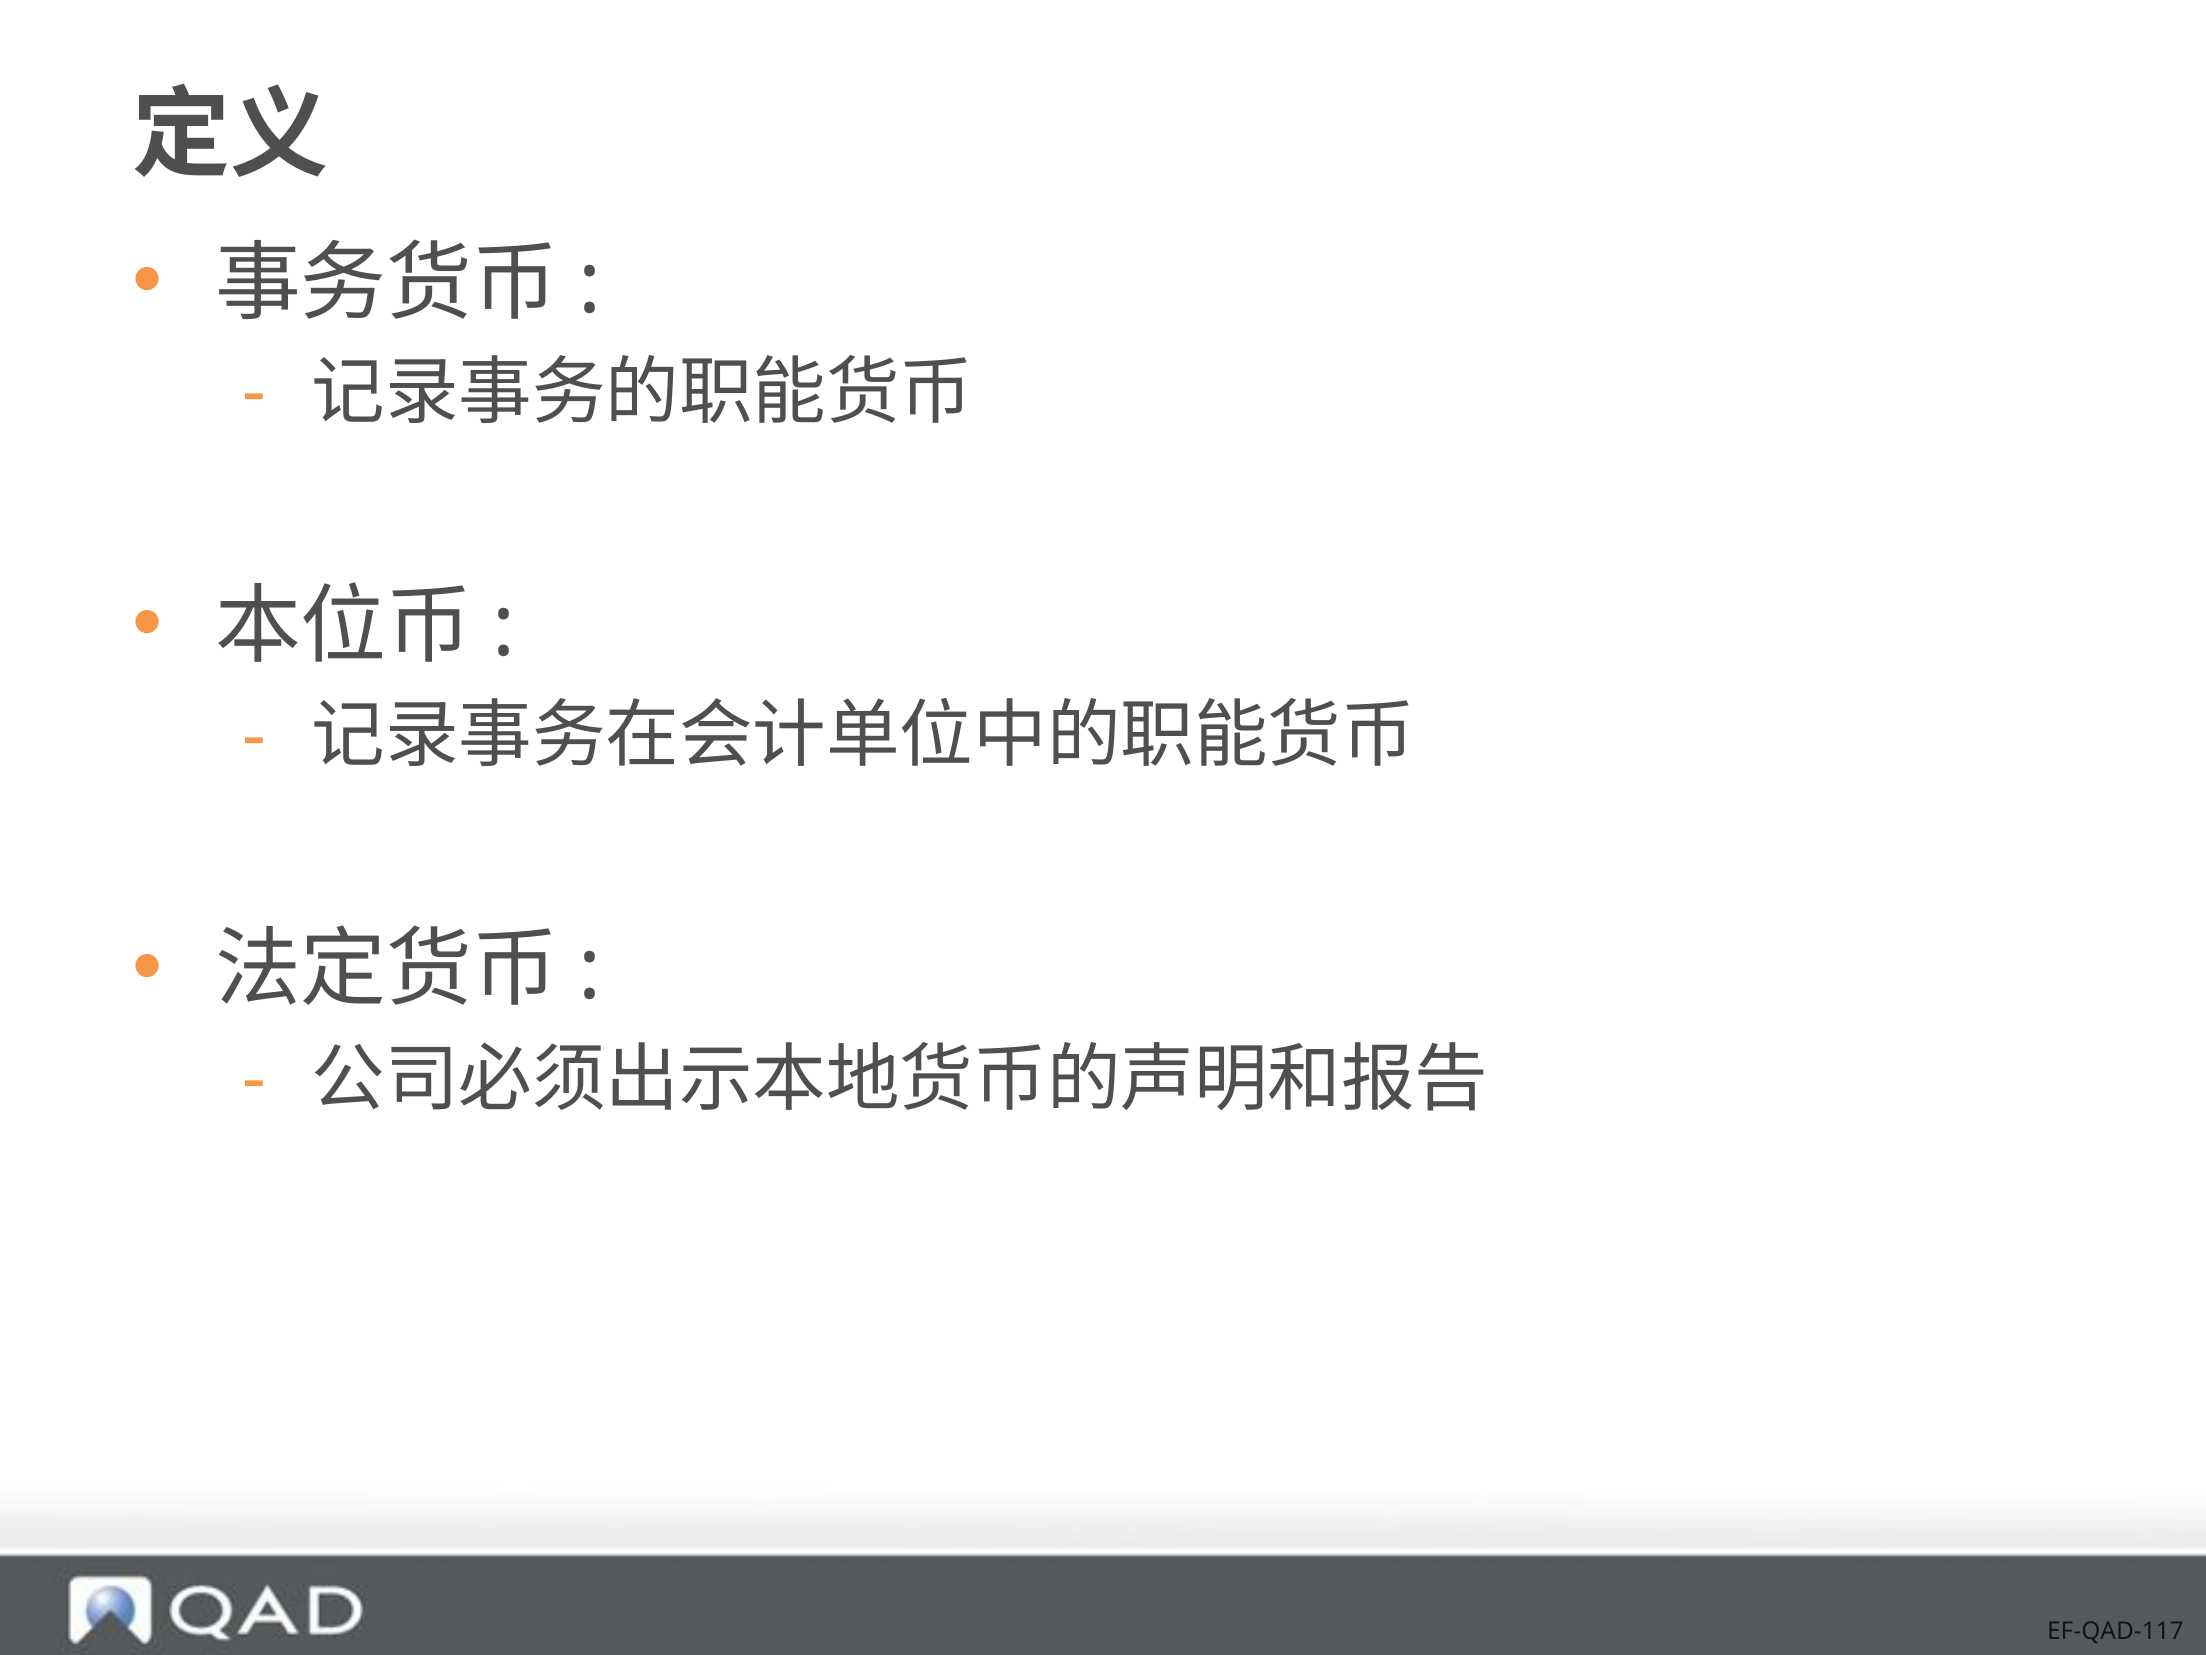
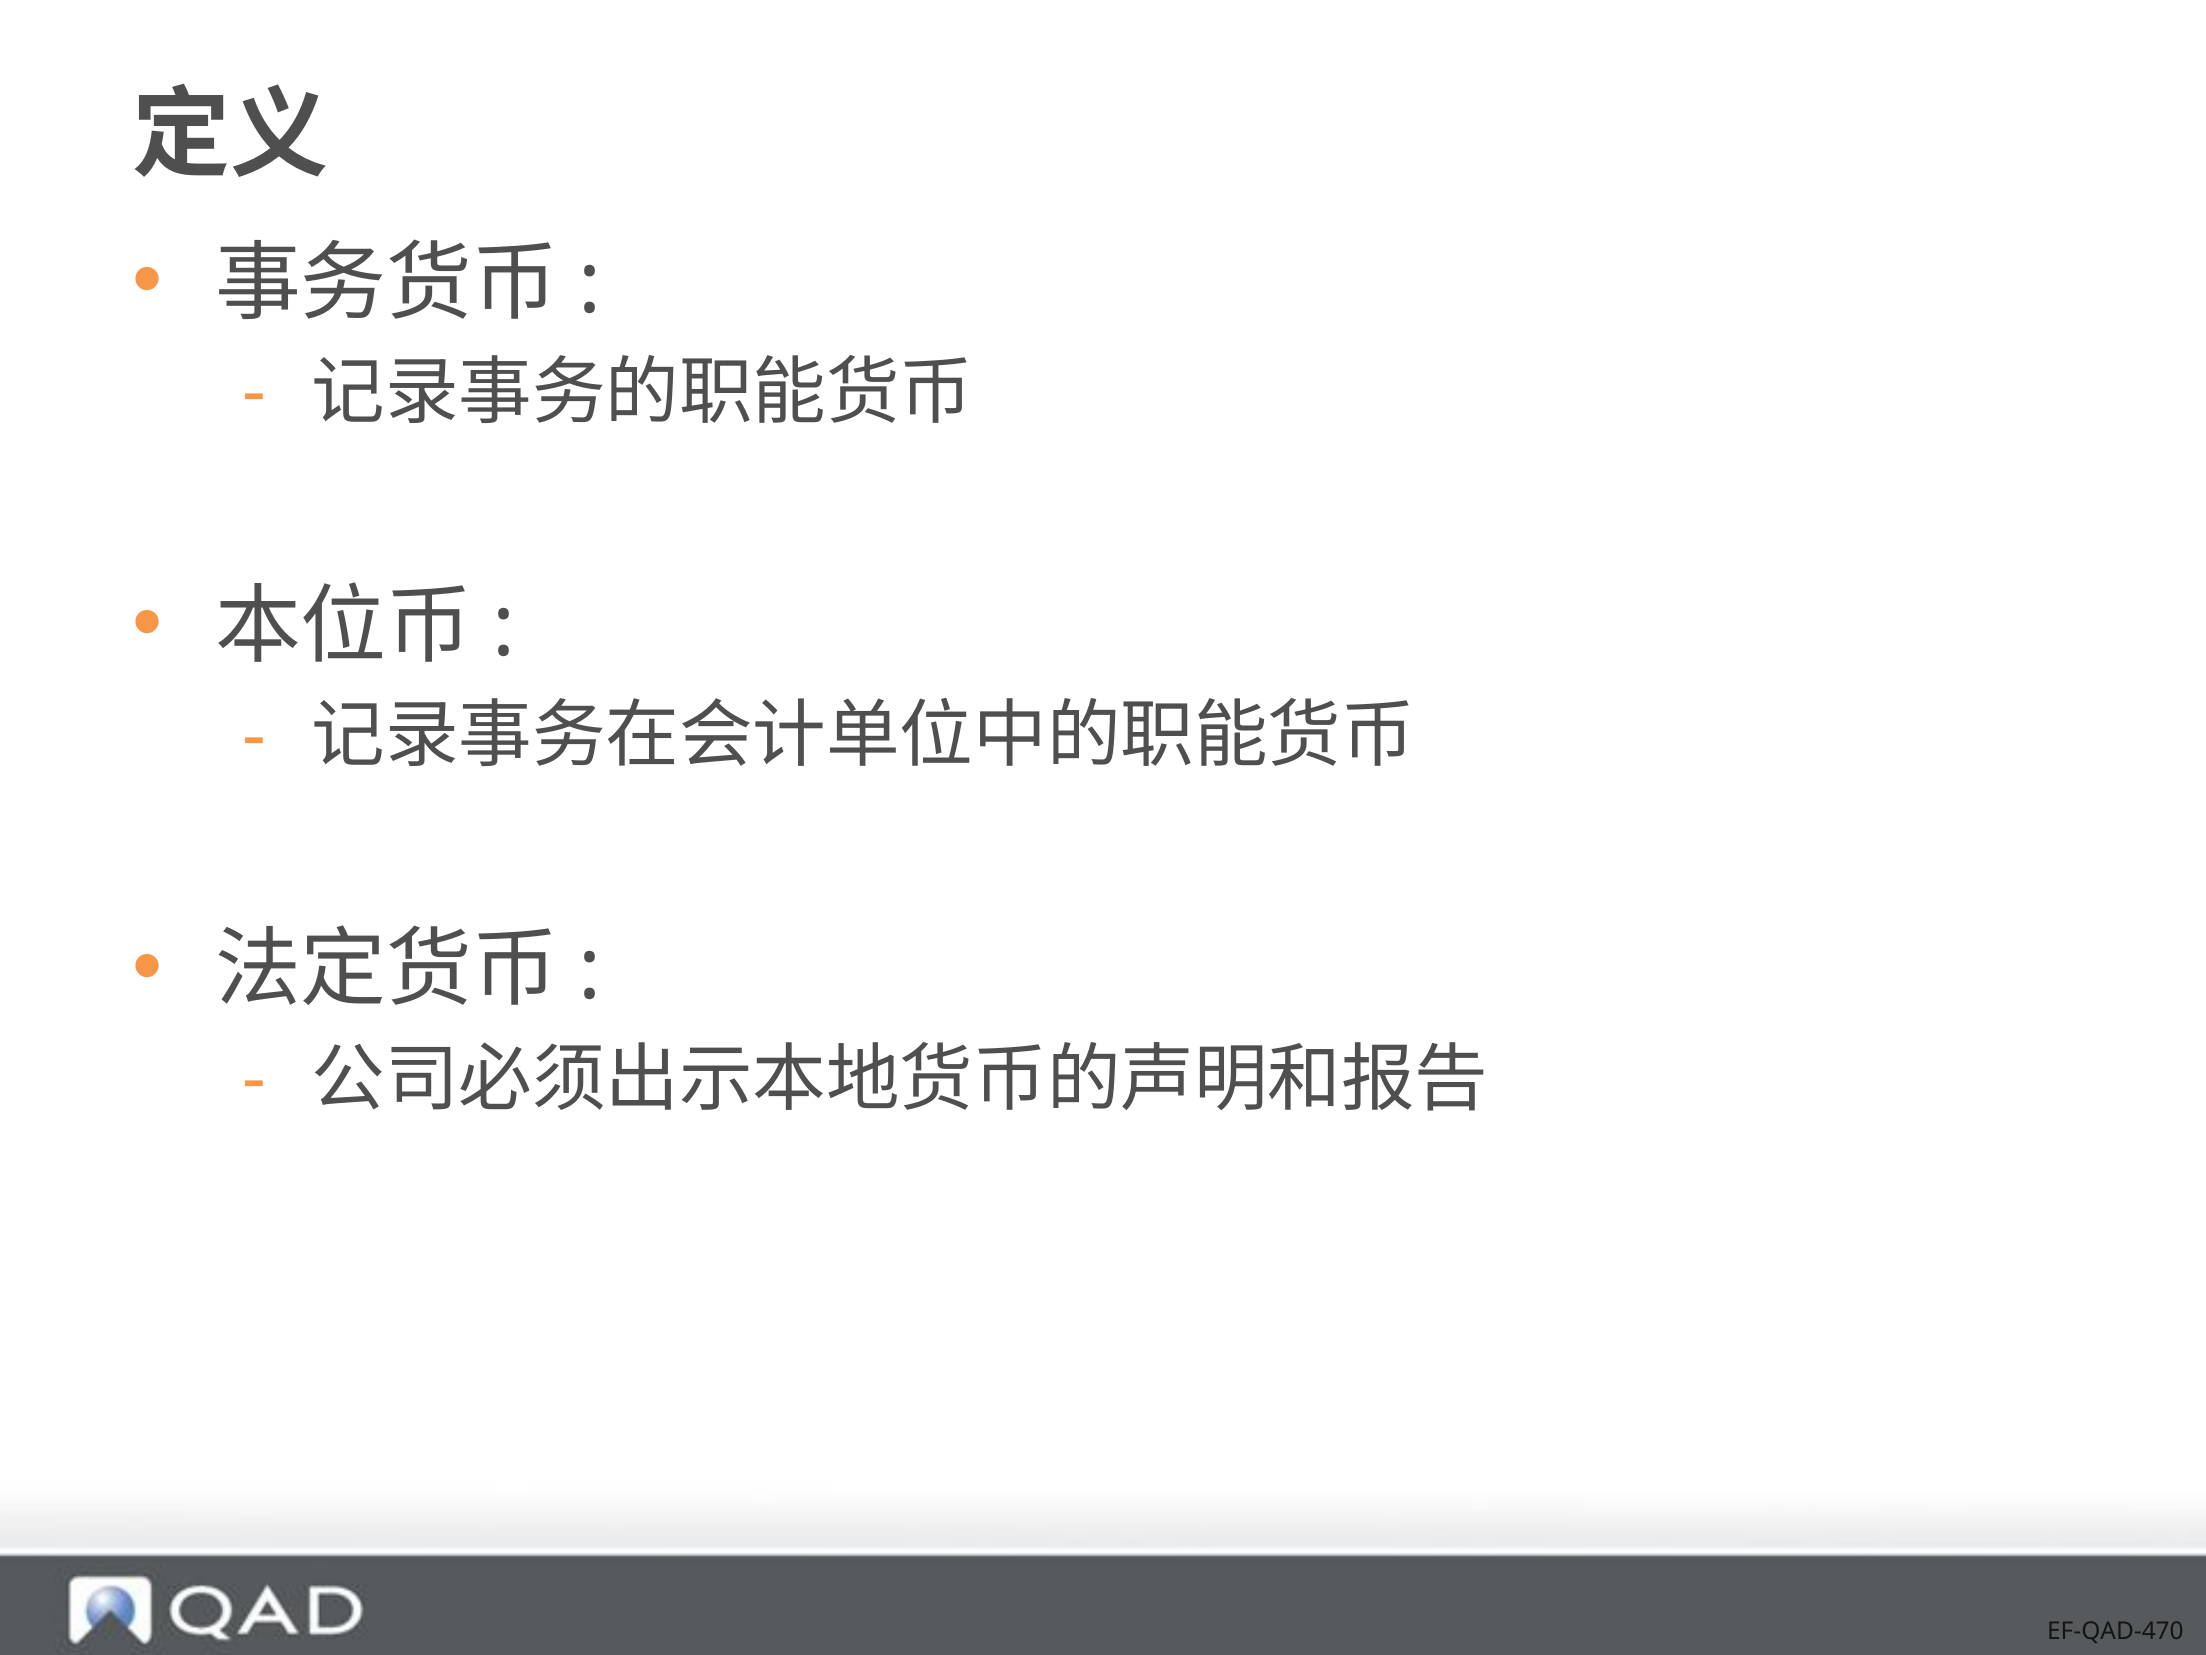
EF-QAD-117: EF-QAD-117 -> EF-QAD-470
